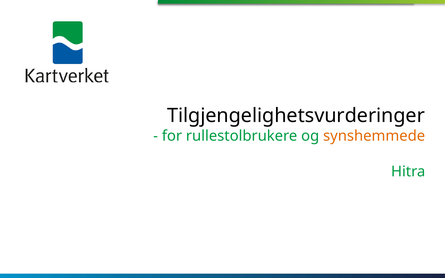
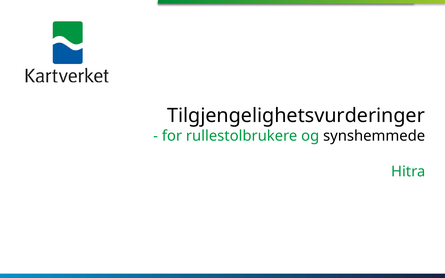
synshemmede colour: orange -> black
